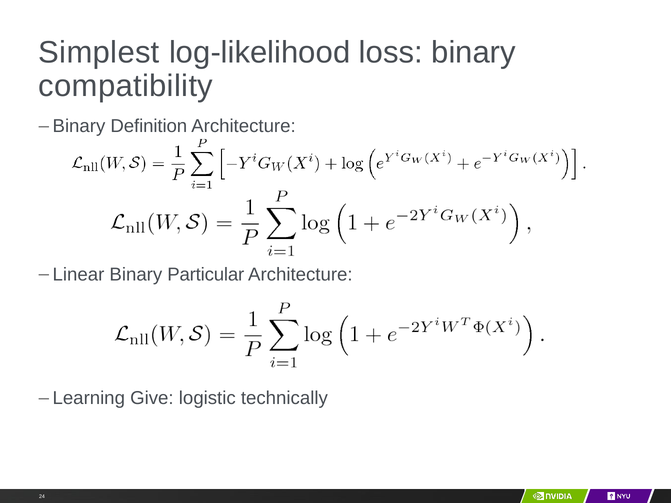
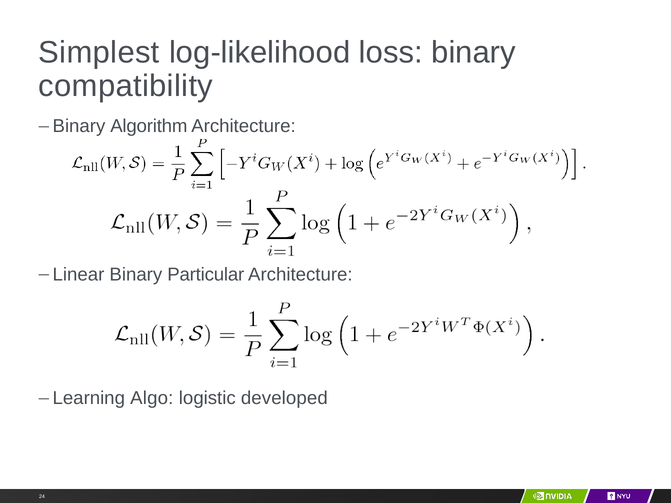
Definition: Definition -> Algorithm
Give: Give -> Algo
technically: technically -> developed
